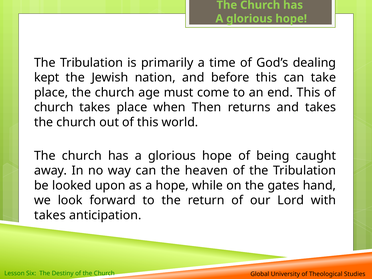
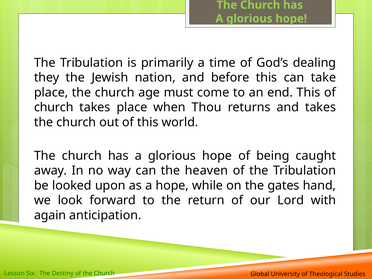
kept: kept -> they
Then: Then -> Thou
takes at (50, 215): takes -> again
